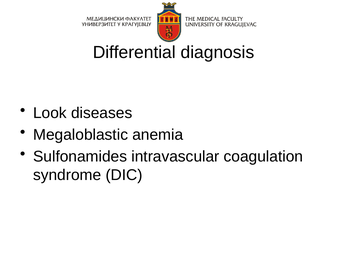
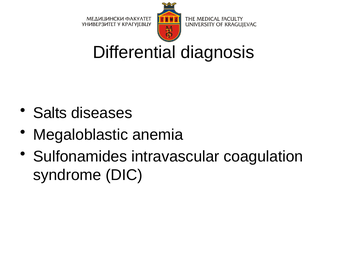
Look: Look -> Salts
